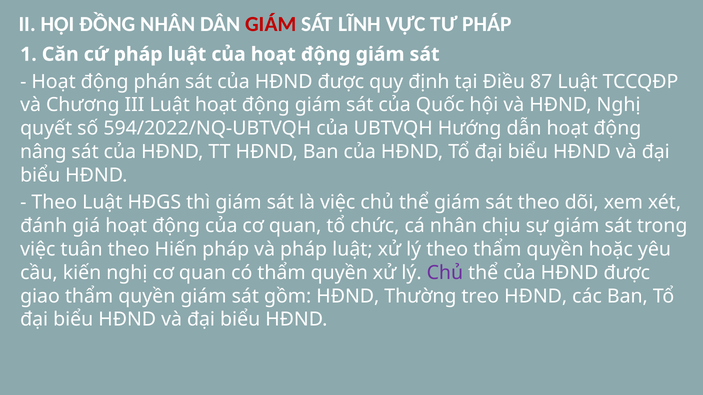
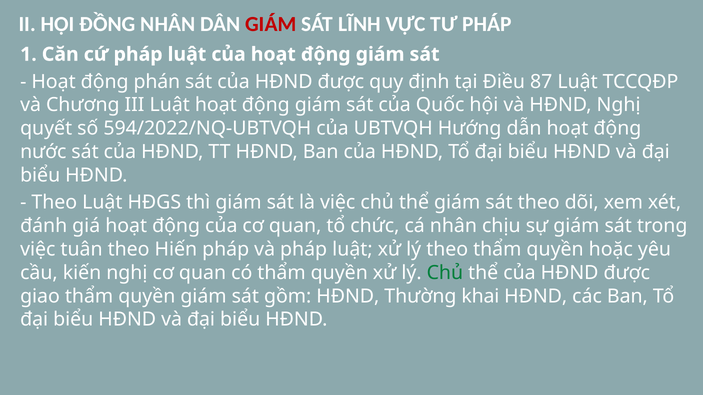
nâng: nâng -> nước
Chủ at (445, 273) colour: purple -> green
treo: treo -> khai
